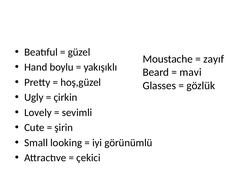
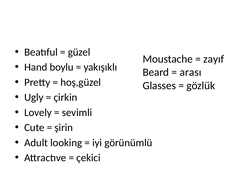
mavi: mavi -> arası
Small: Small -> Adult
